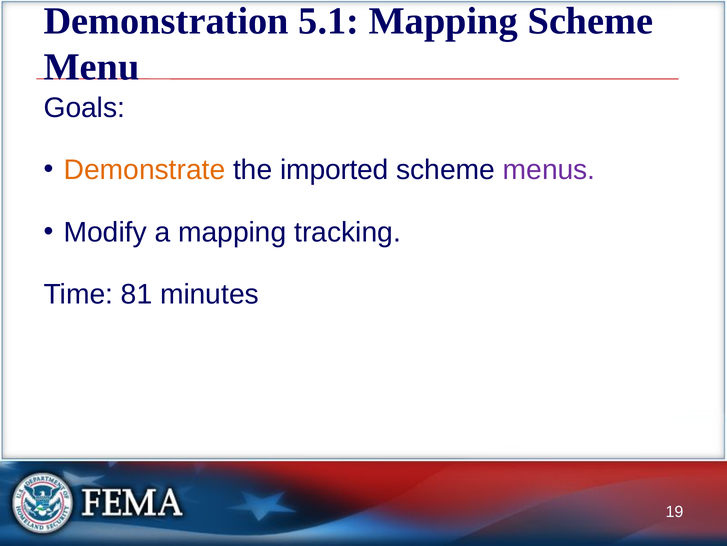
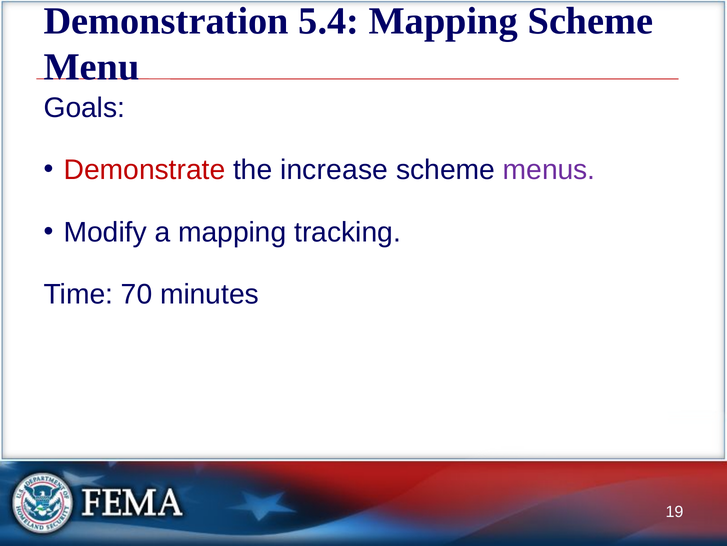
5.1: 5.1 -> 5.4
Demonstrate colour: orange -> red
imported: imported -> increase
81: 81 -> 70
